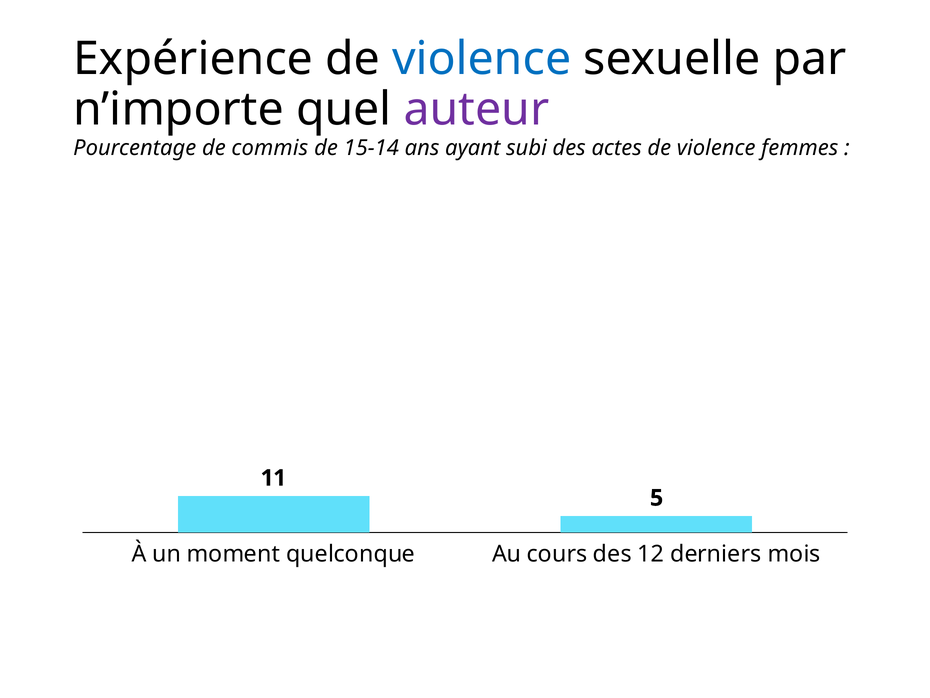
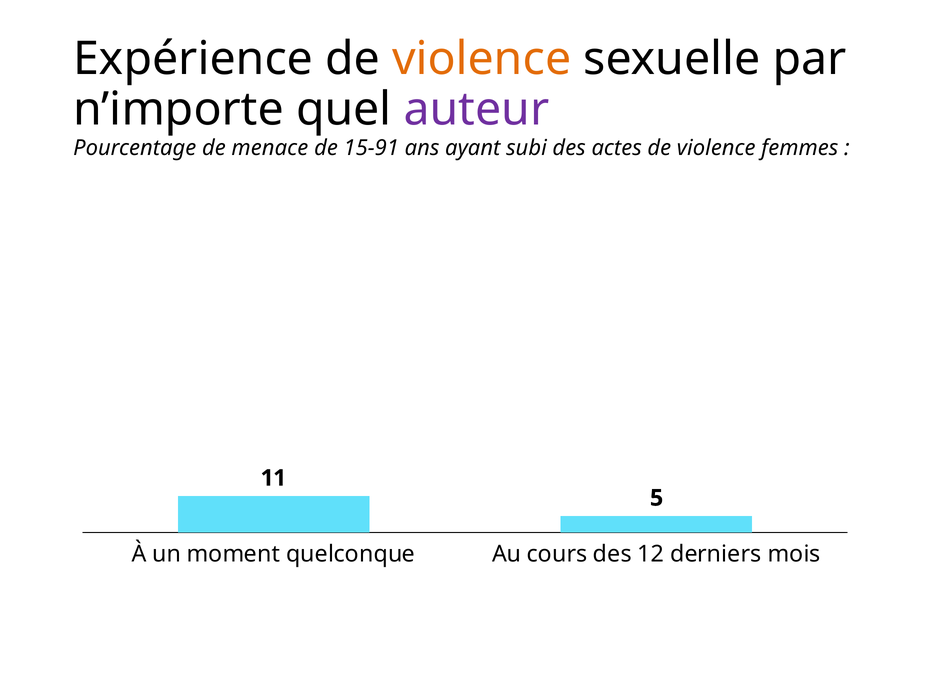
violence at (482, 59) colour: blue -> orange
commis: commis -> menace
15-14: 15-14 -> 15-91
